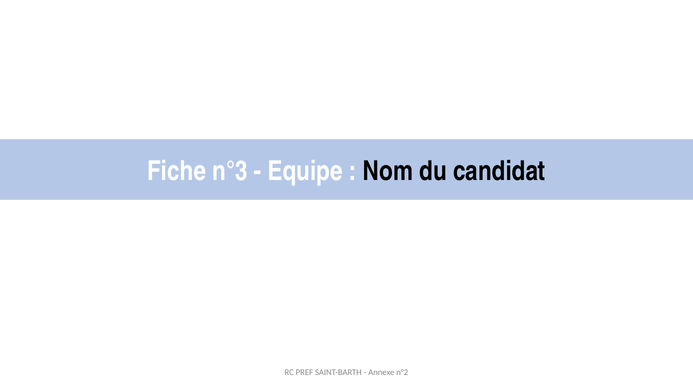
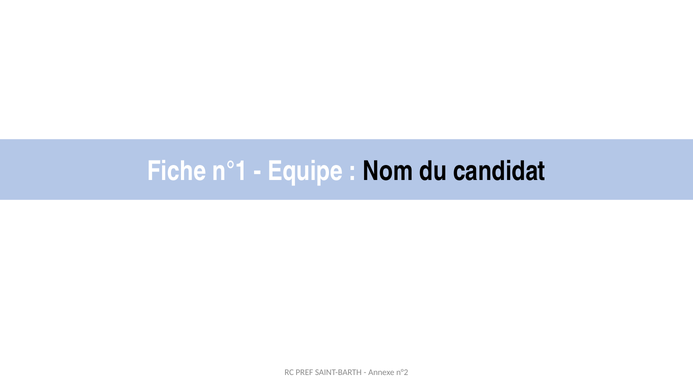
n°3: n°3 -> n°1
